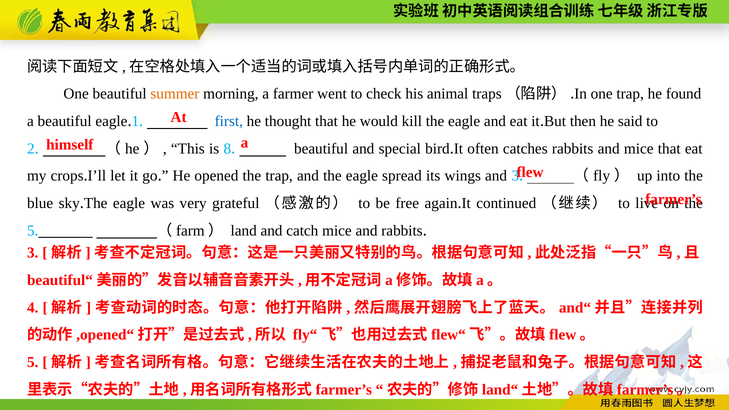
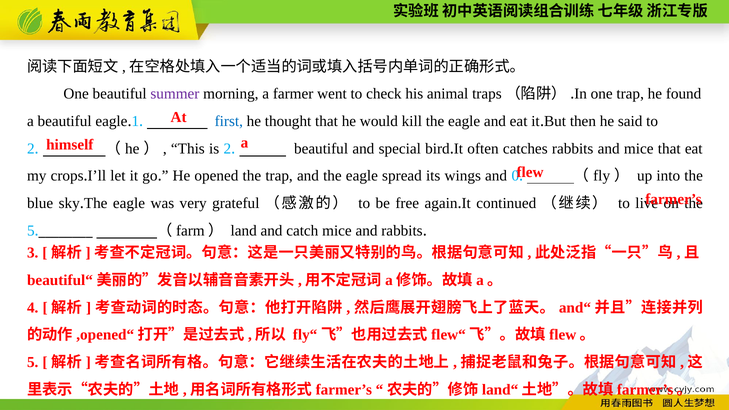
summer colour: orange -> purple
is 8: 8 -> 2
and 3: 3 -> 0
